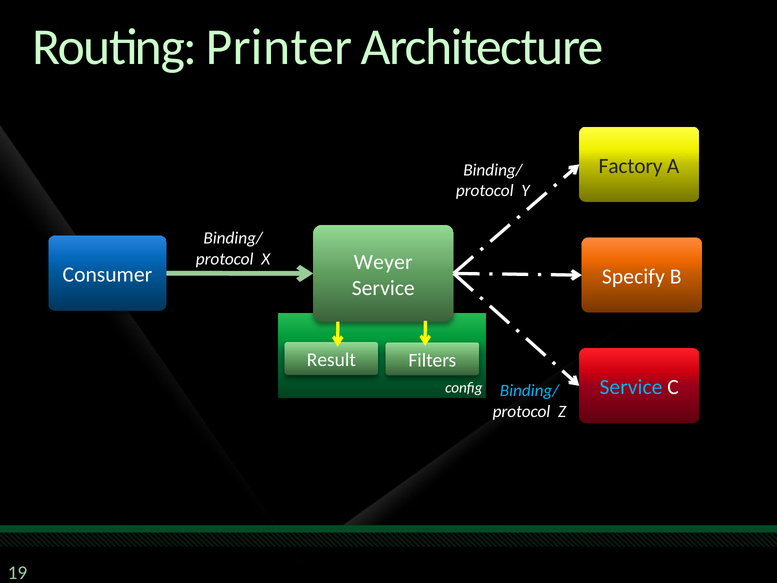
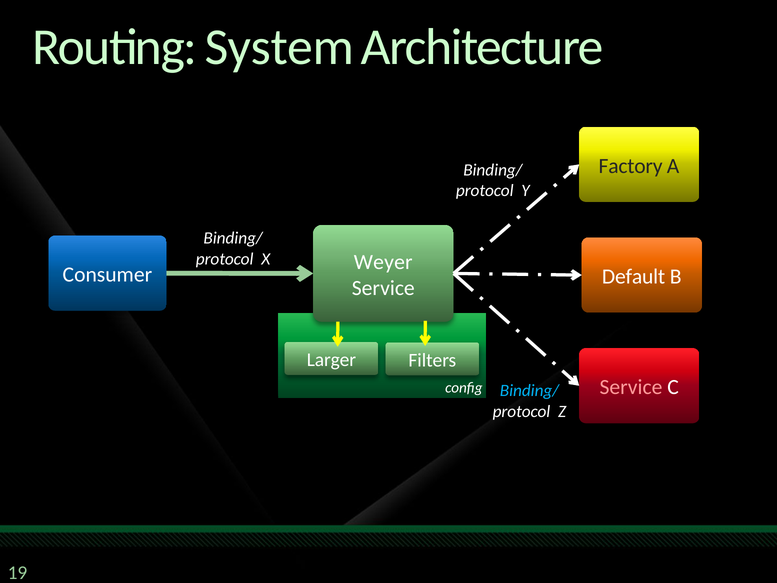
Printer: Printer -> System
Specify: Specify -> Default
Result: Result -> Larger
Service at (631, 387) colour: light blue -> pink
